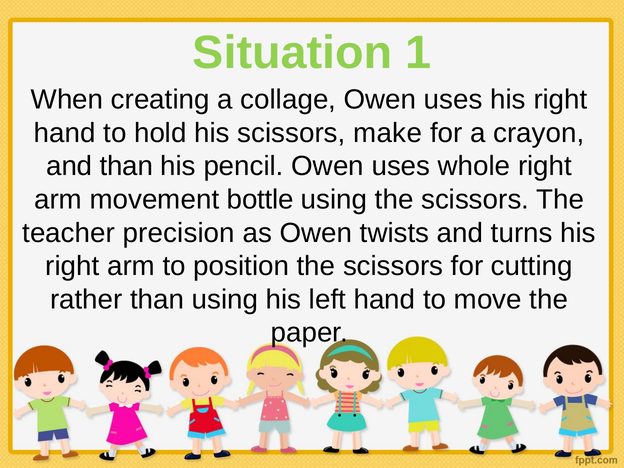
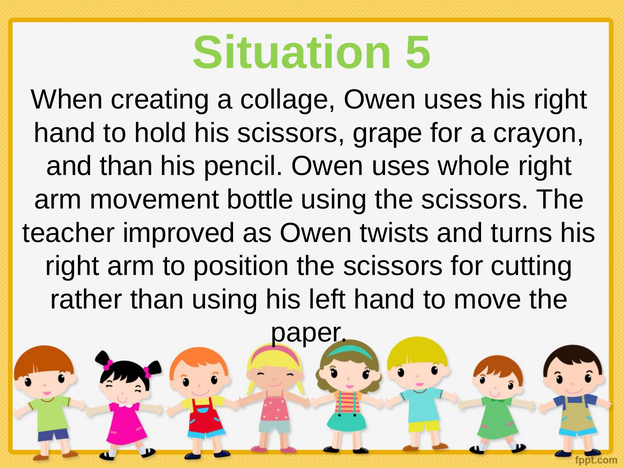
1: 1 -> 5
make: make -> grape
precision: precision -> improved
